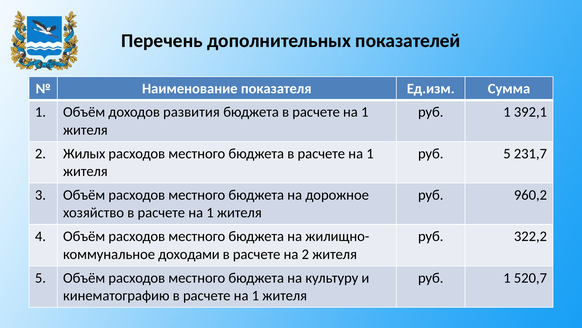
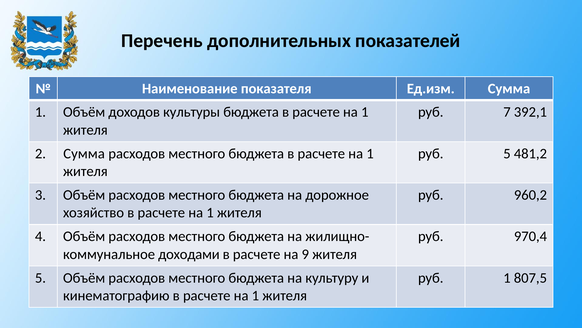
развития: развития -> культуры
1 at (507, 112): 1 -> 7
2 Жилых: Жилых -> Сумма
231,7: 231,7 -> 481,2
322,2: 322,2 -> 970,4
на 2: 2 -> 9
520,7: 520,7 -> 807,5
